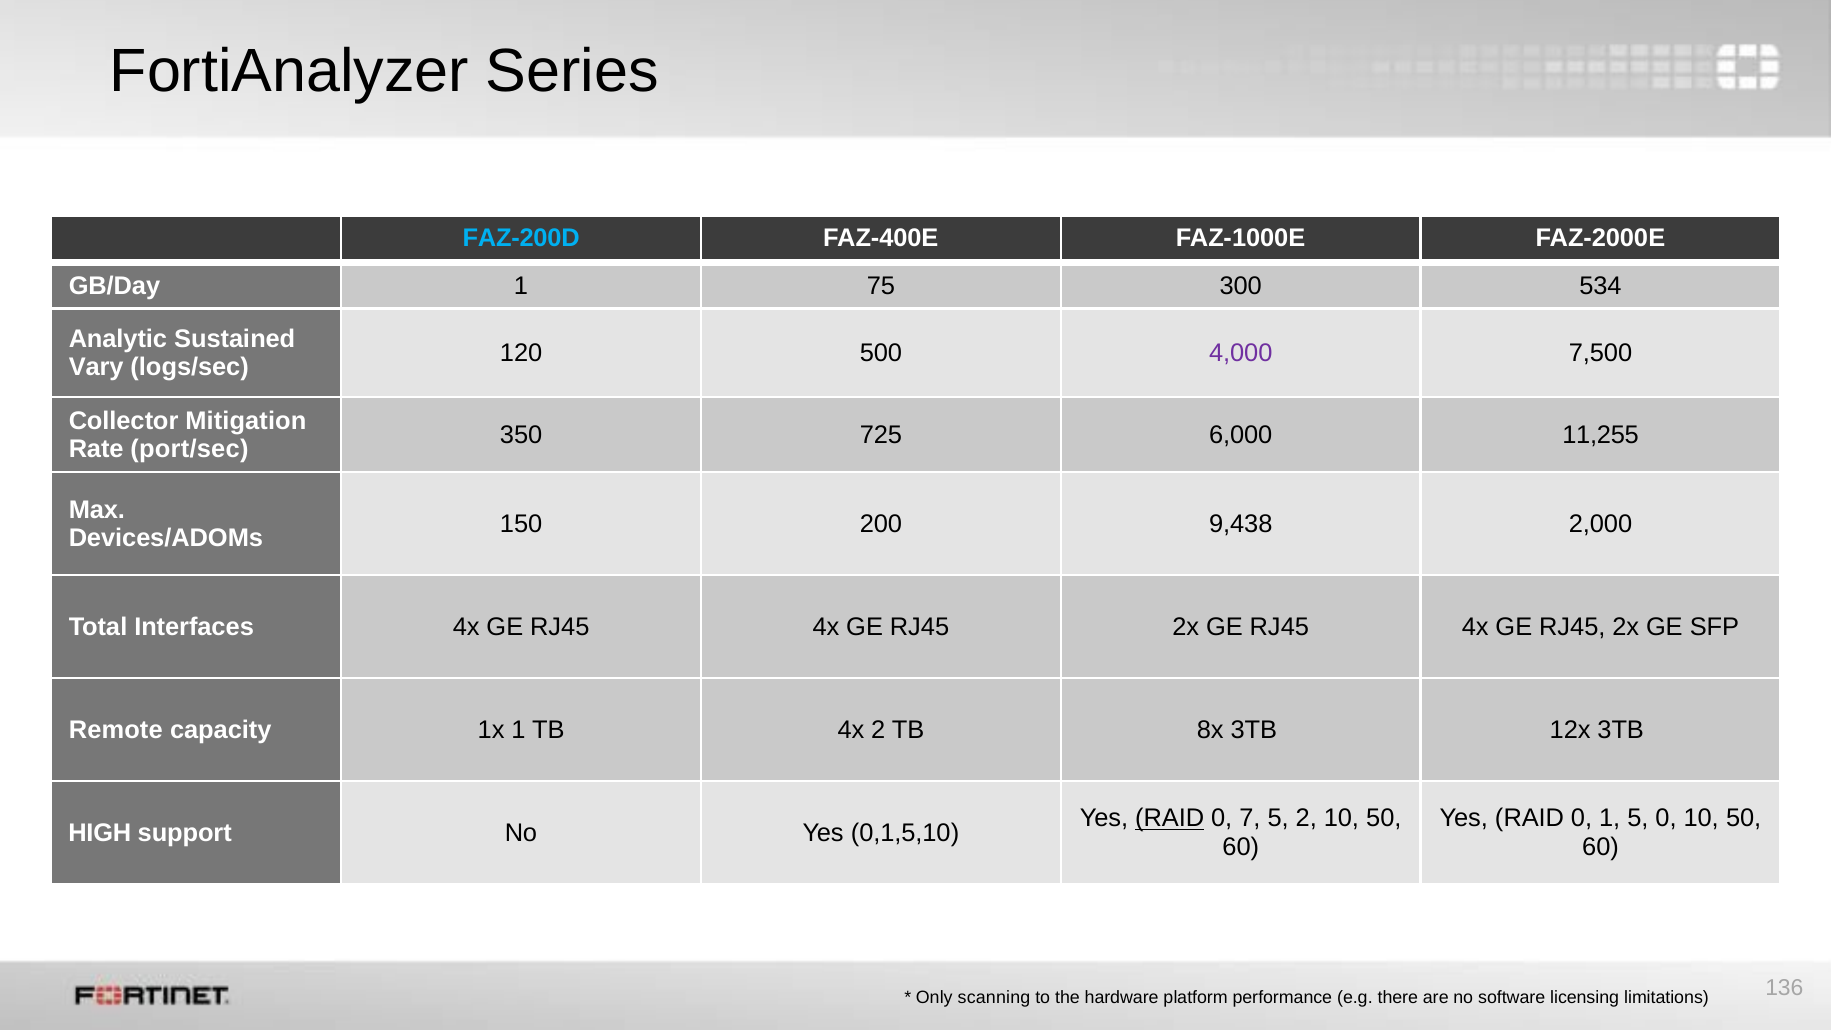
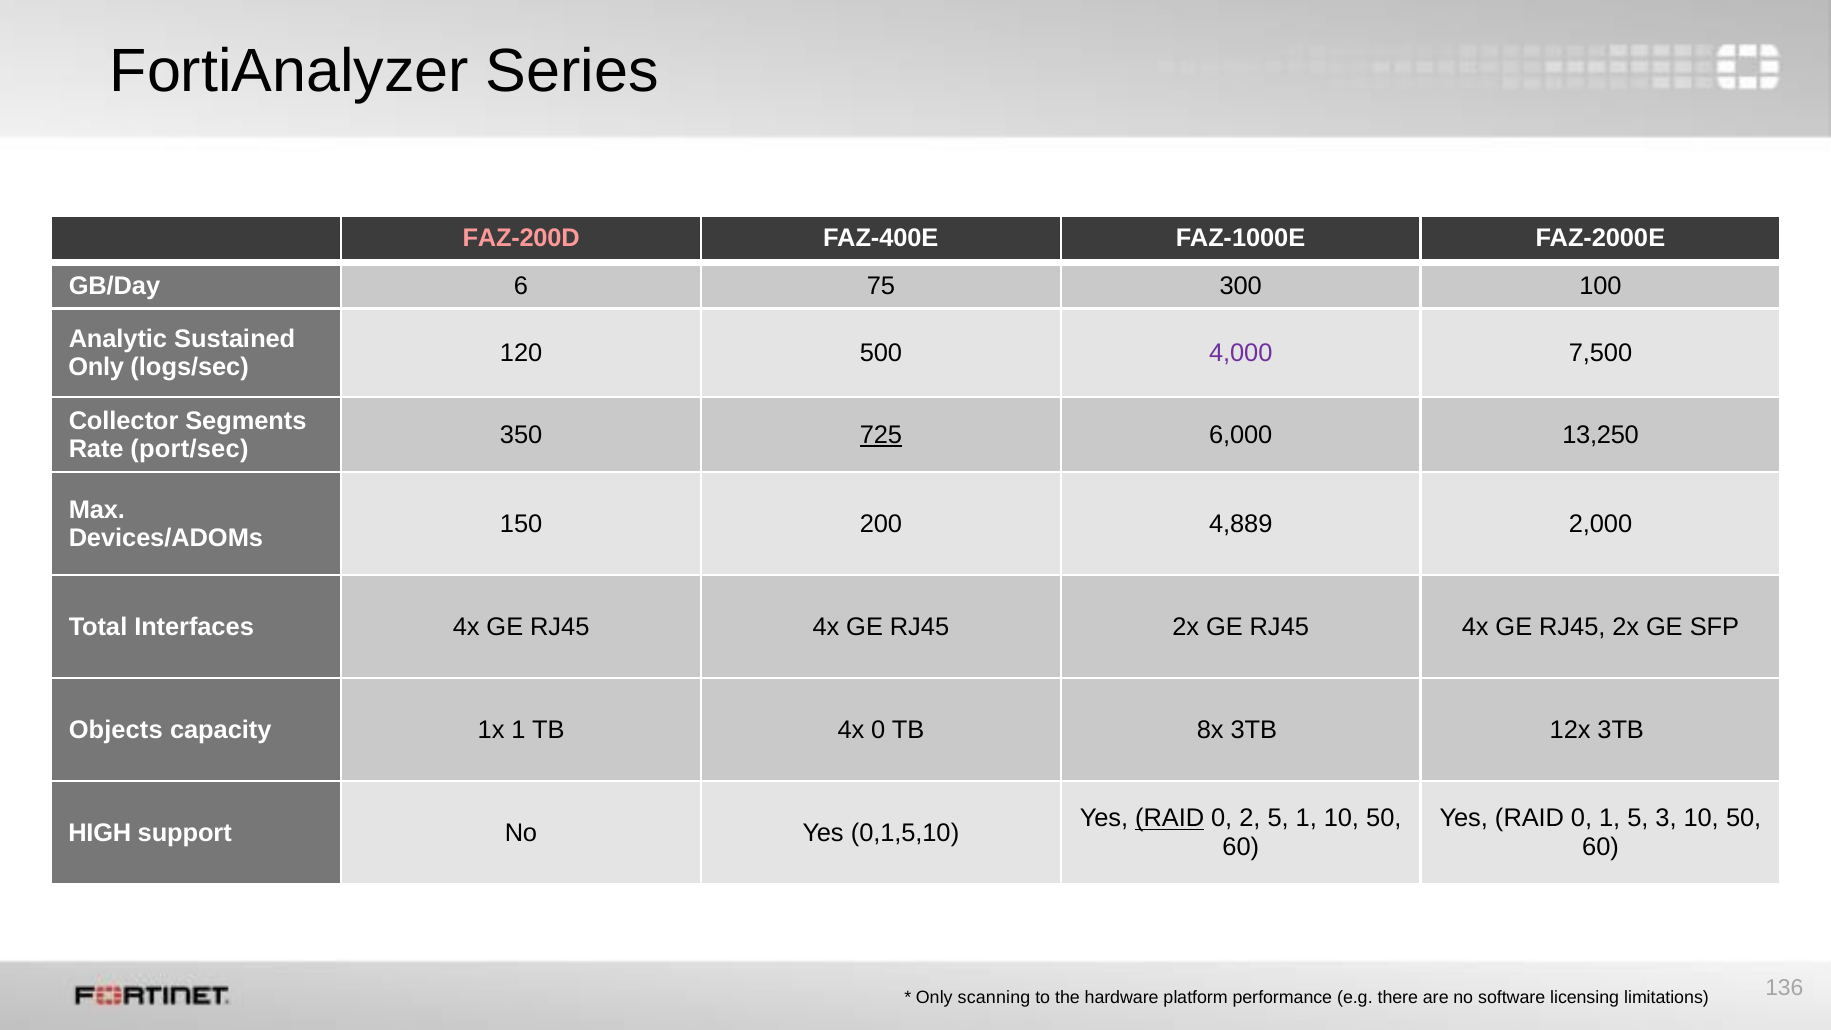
FAZ-200D colour: light blue -> pink
GB/Day 1: 1 -> 6
534: 534 -> 100
Vary at (96, 367): Vary -> Only
Mitigation: Mitigation -> Segments
725 underline: none -> present
11,255: 11,255 -> 13,250
9,438: 9,438 -> 4,889
Remote: Remote -> Objects
4x 2: 2 -> 0
7: 7 -> 2
5 2: 2 -> 1
5 0: 0 -> 3
